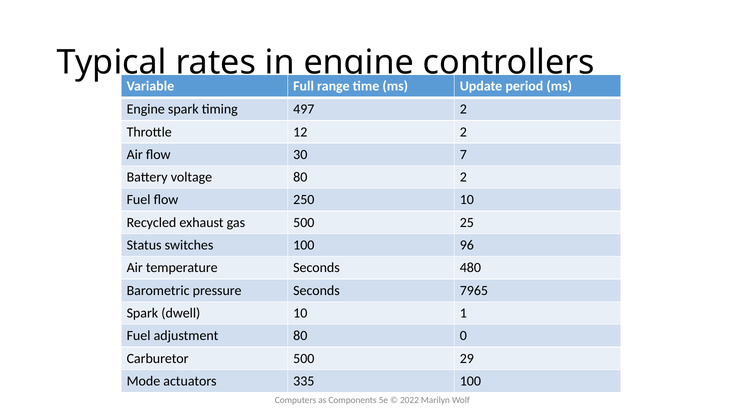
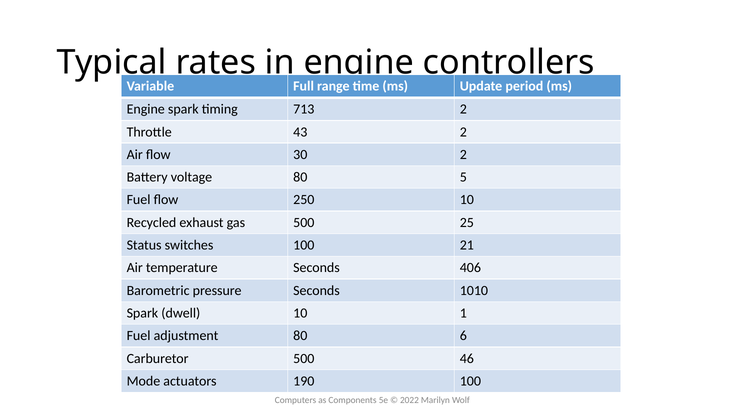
497: 497 -> 713
12: 12 -> 43
30 7: 7 -> 2
80 2: 2 -> 5
96: 96 -> 21
480: 480 -> 406
7965: 7965 -> 1010
0: 0 -> 6
29: 29 -> 46
335: 335 -> 190
